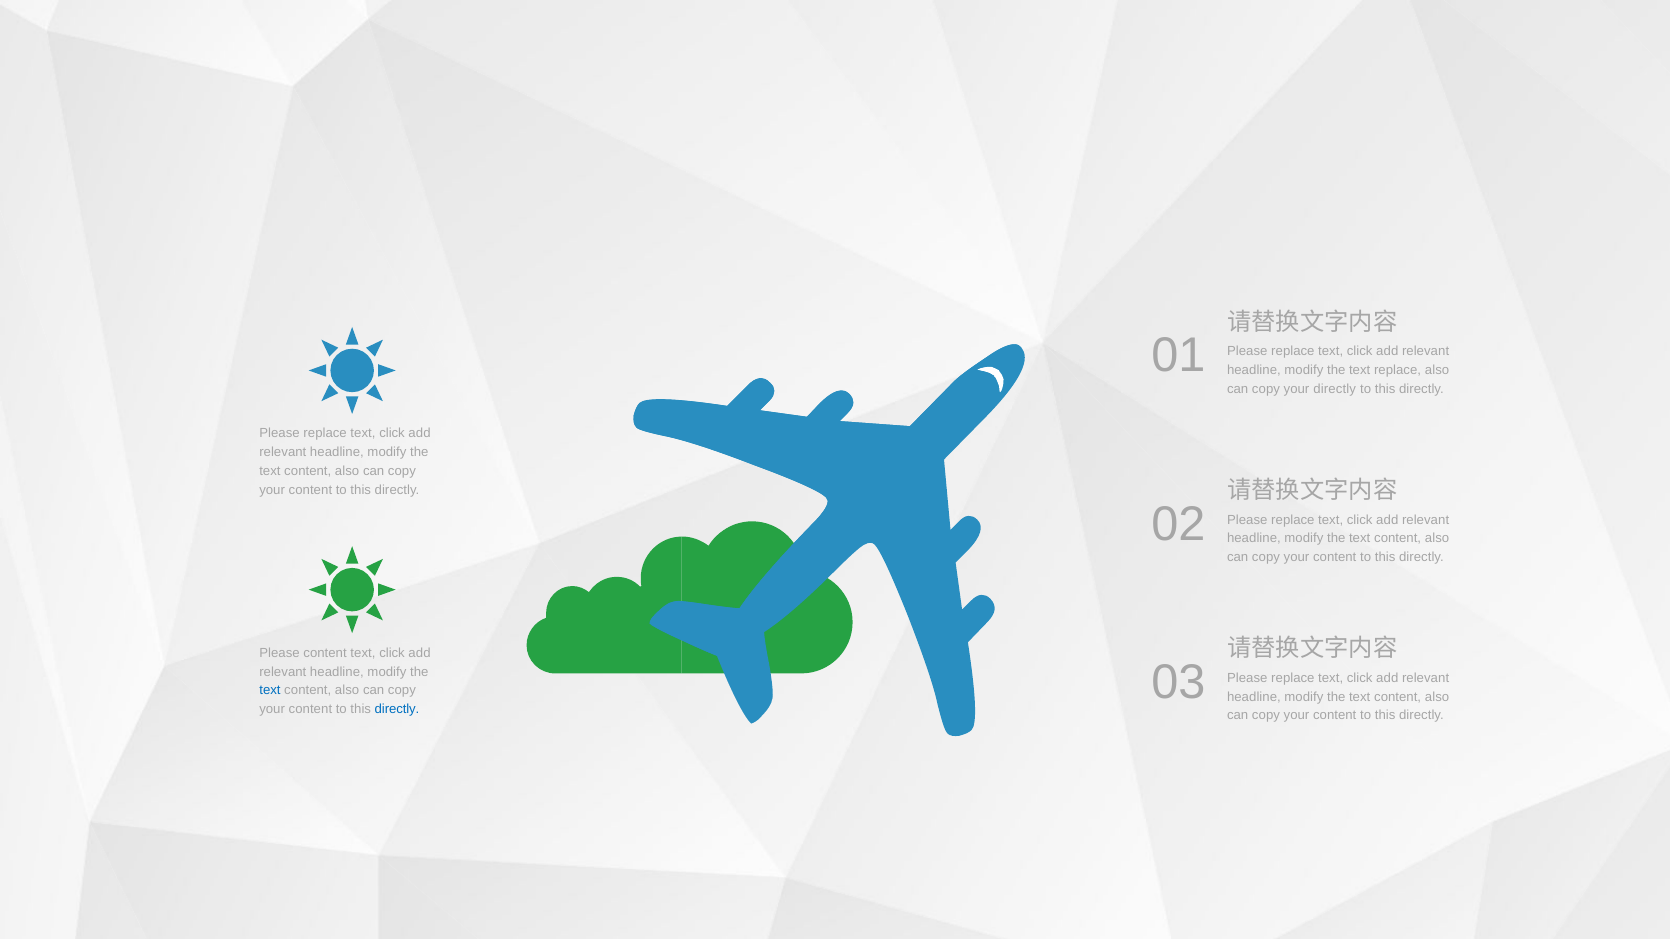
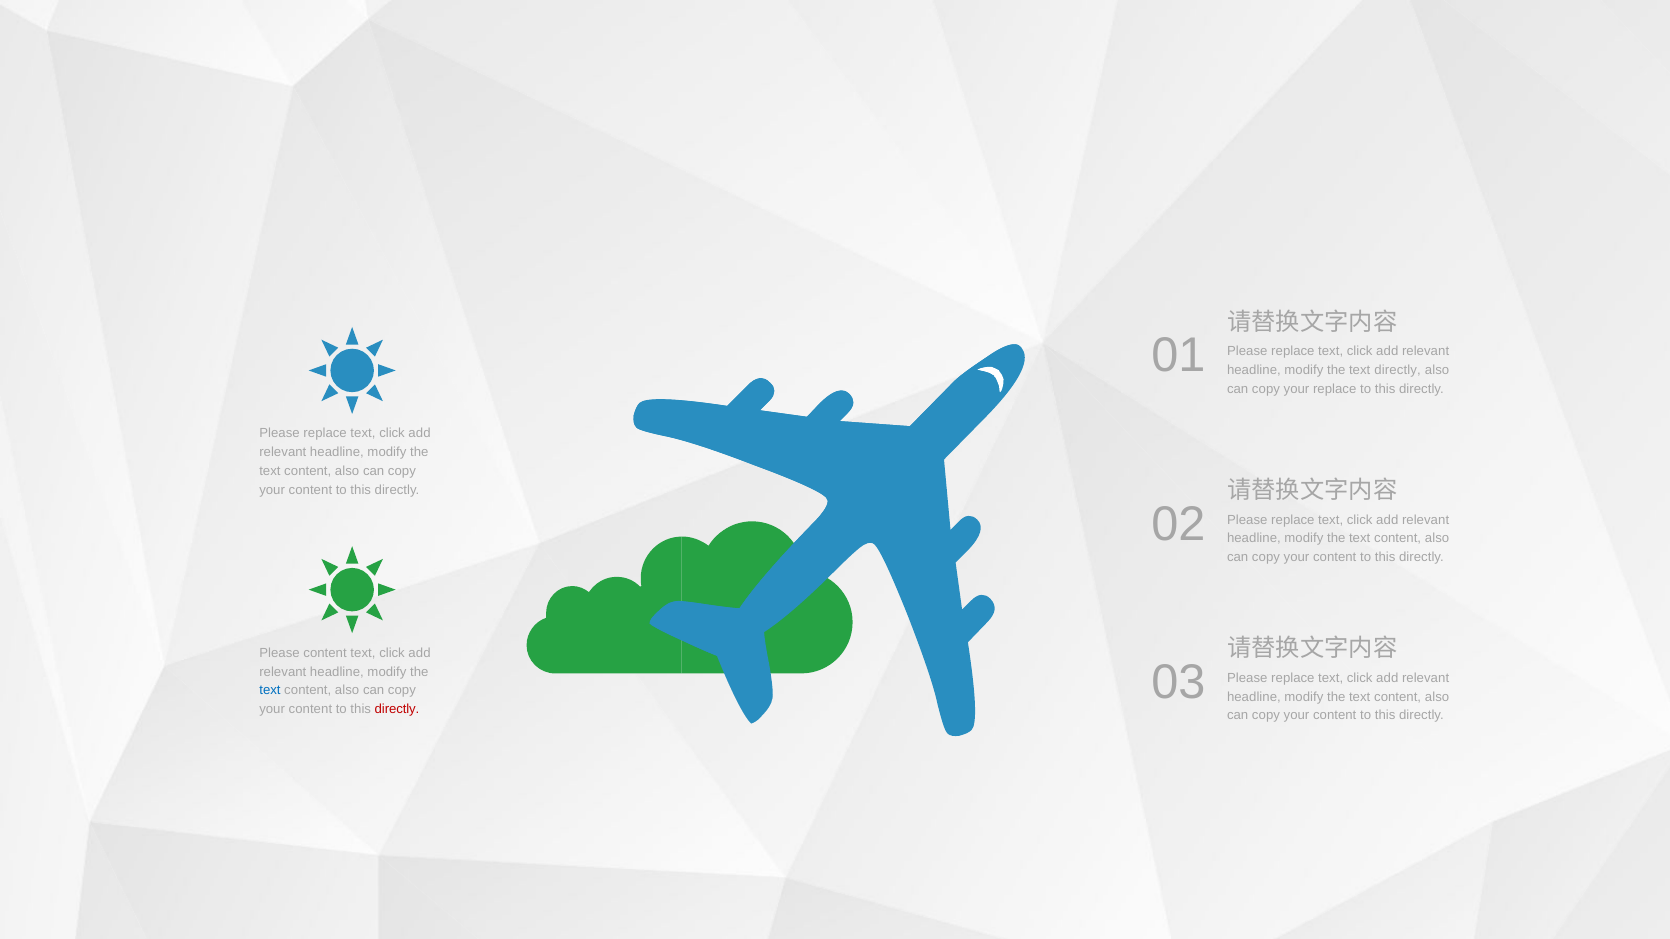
text replace: replace -> directly
your directly: directly -> replace
directly at (397, 710) colour: blue -> red
